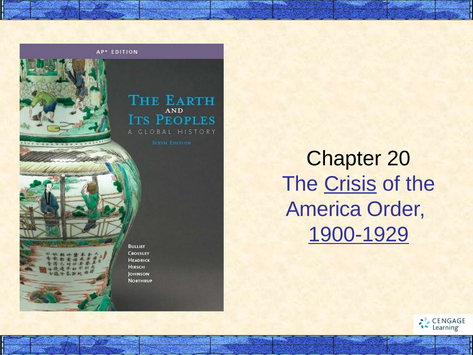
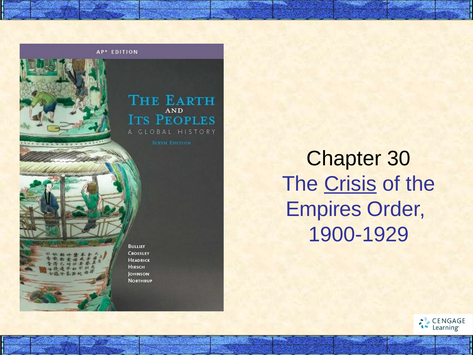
20: 20 -> 30
America: America -> Empires
1900-1929 underline: present -> none
